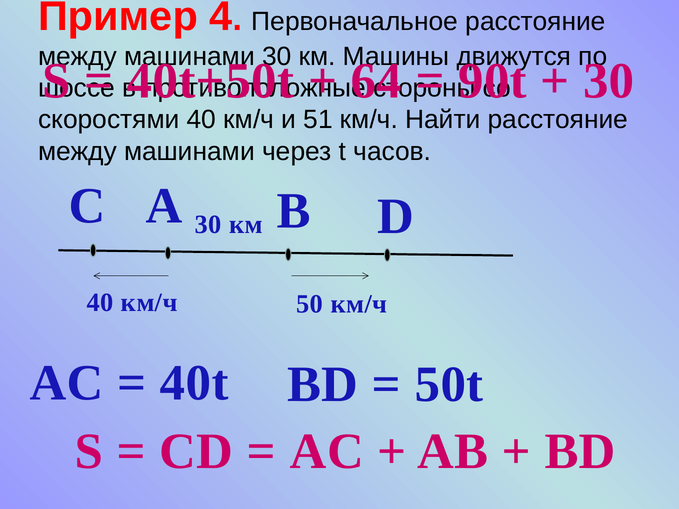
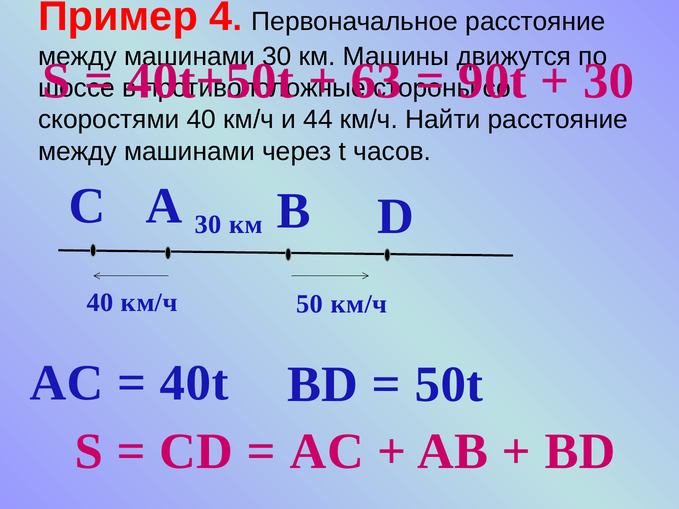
64: 64 -> 63
51: 51 -> 44
